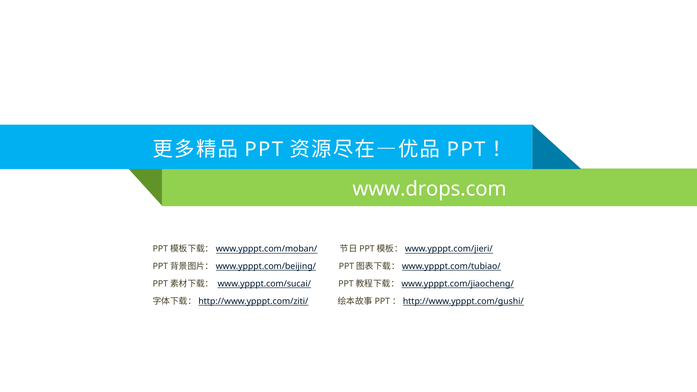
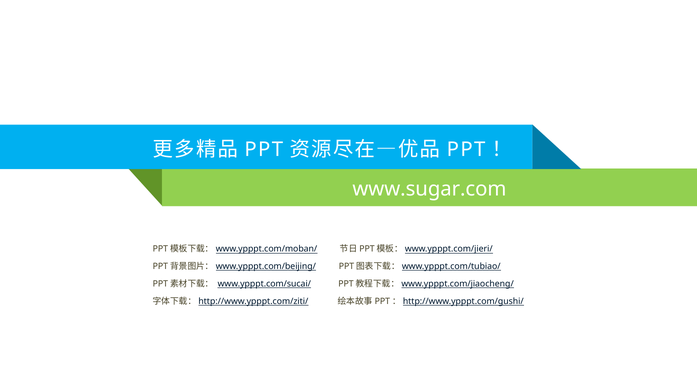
www.drops.com: www.drops.com -> www.sugar.com
